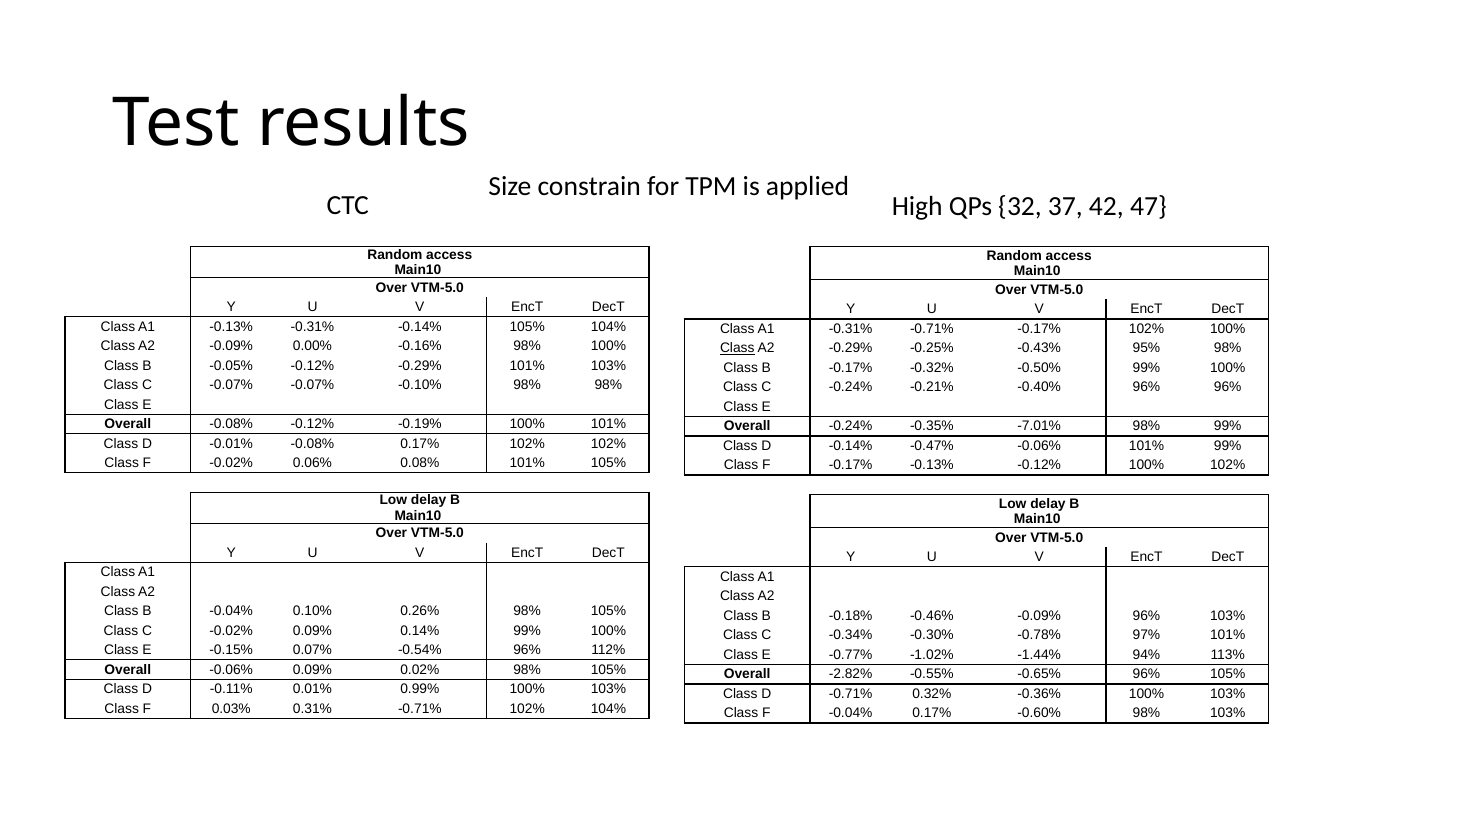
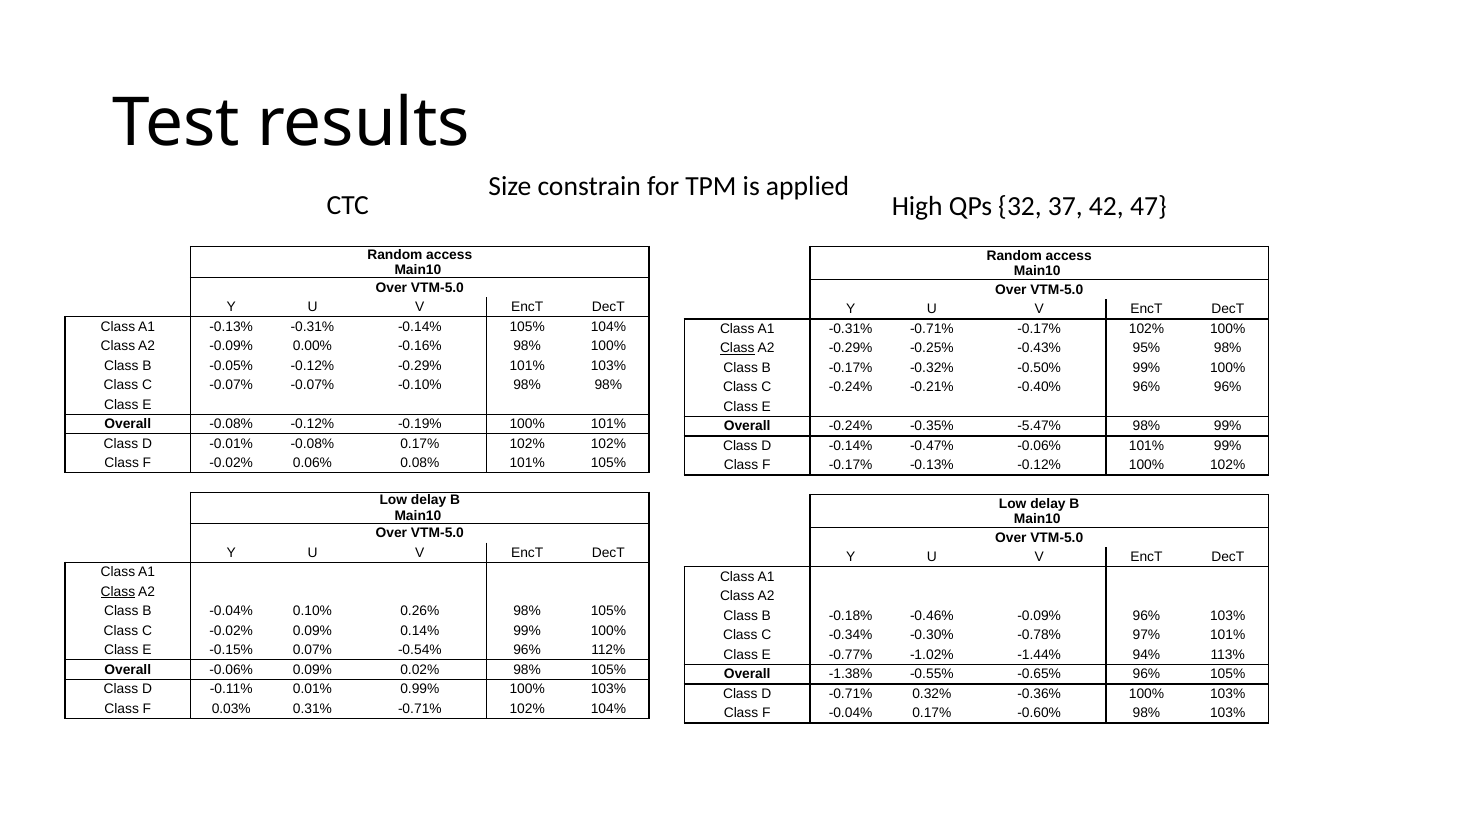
-7.01%: -7.01% -> -5.47%
Class at (118, 592) underline: none -> present
-2.82%: -2.82% -> -1.38%
